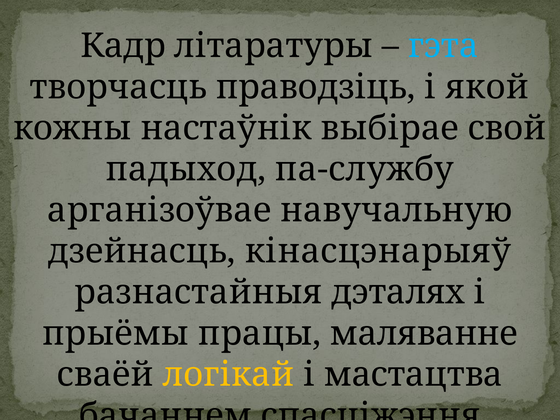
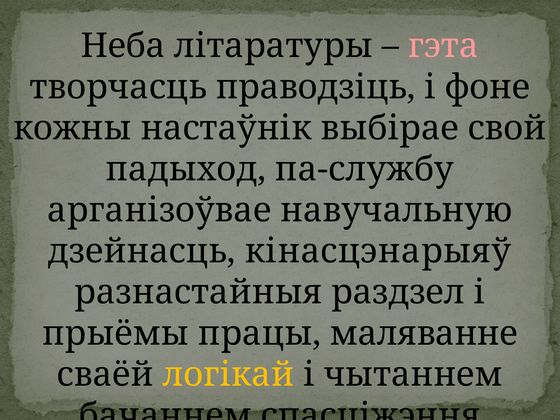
Кадр: Кадр -> Неба
гэта colour: light blue -> pink
якой: якой -> фоне
дэталях: дэталях -> раздзел
мастацтва: мастацтва -> чытаннем
